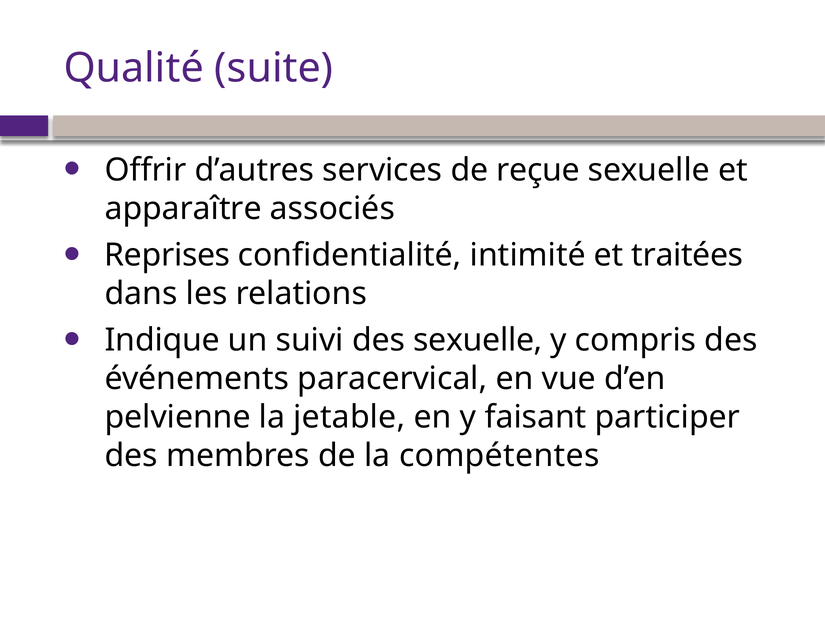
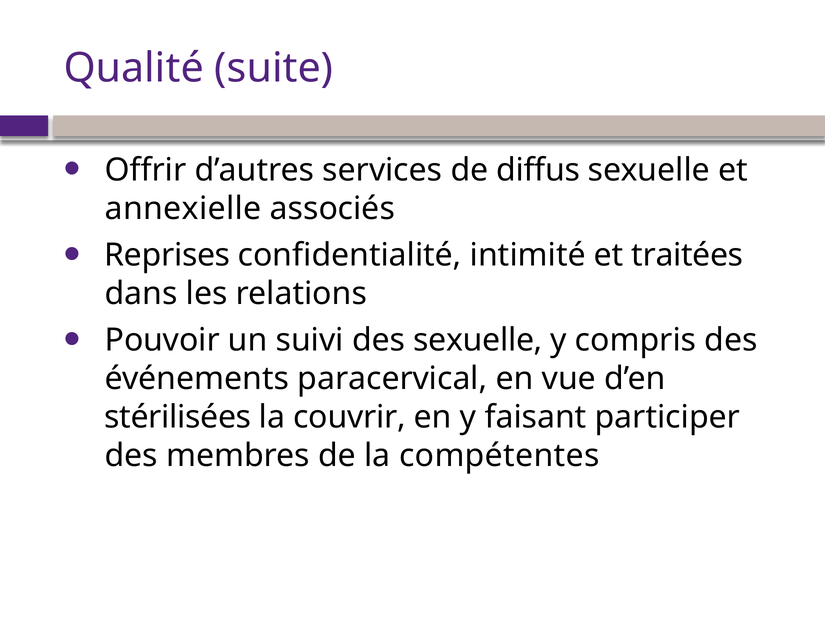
reçue: reçue -> diffus
apparaître: apparaître -> annexielle
Indique: Indique -> Pouvoir
pelvienne: pelvienne -> stérilisées
jetable: jetable -> couvrir
